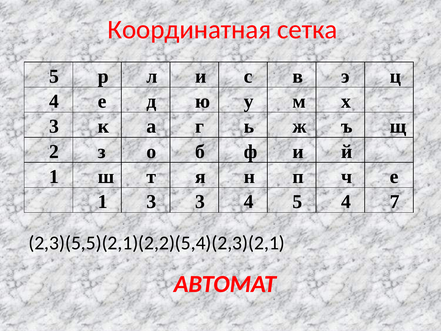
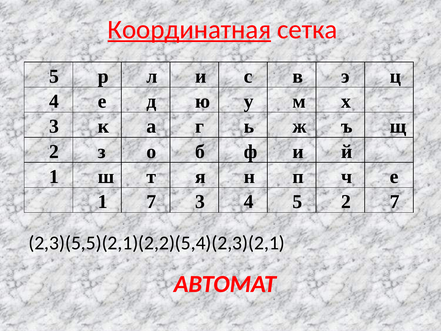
Координатная underline: none -> present
1 3: 3 -> 7
5 4: 4 -> 2
